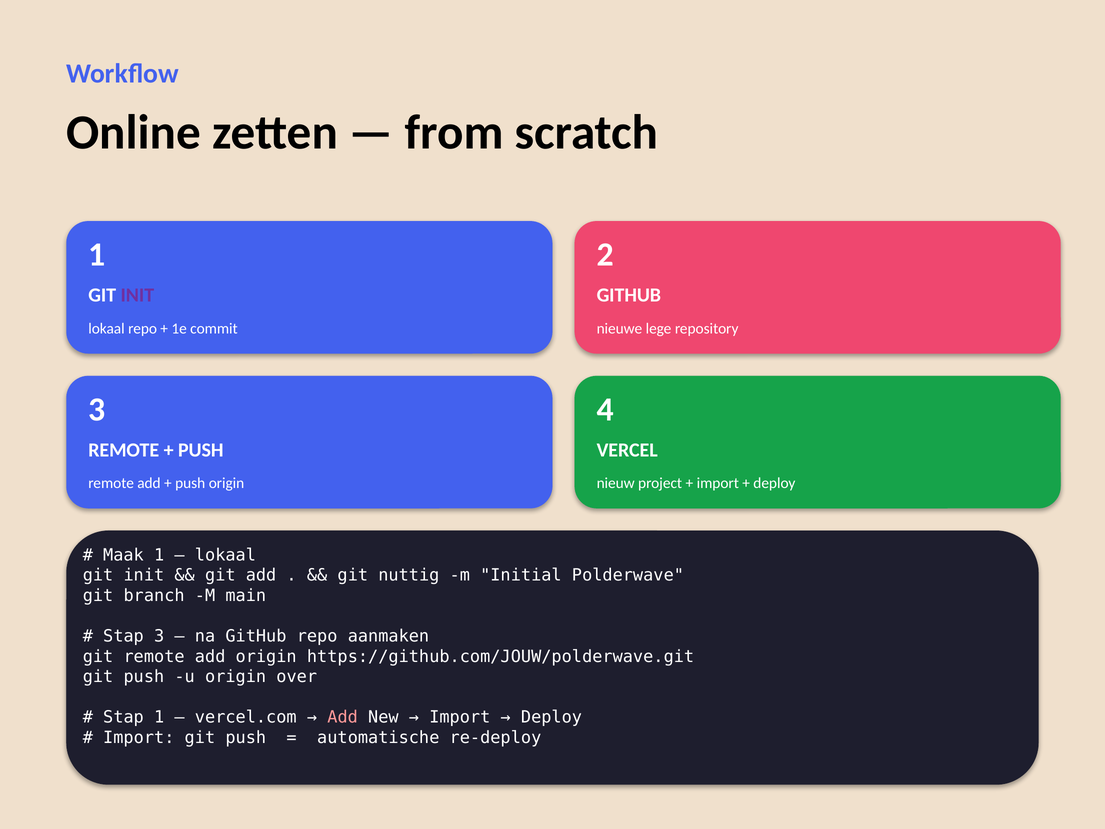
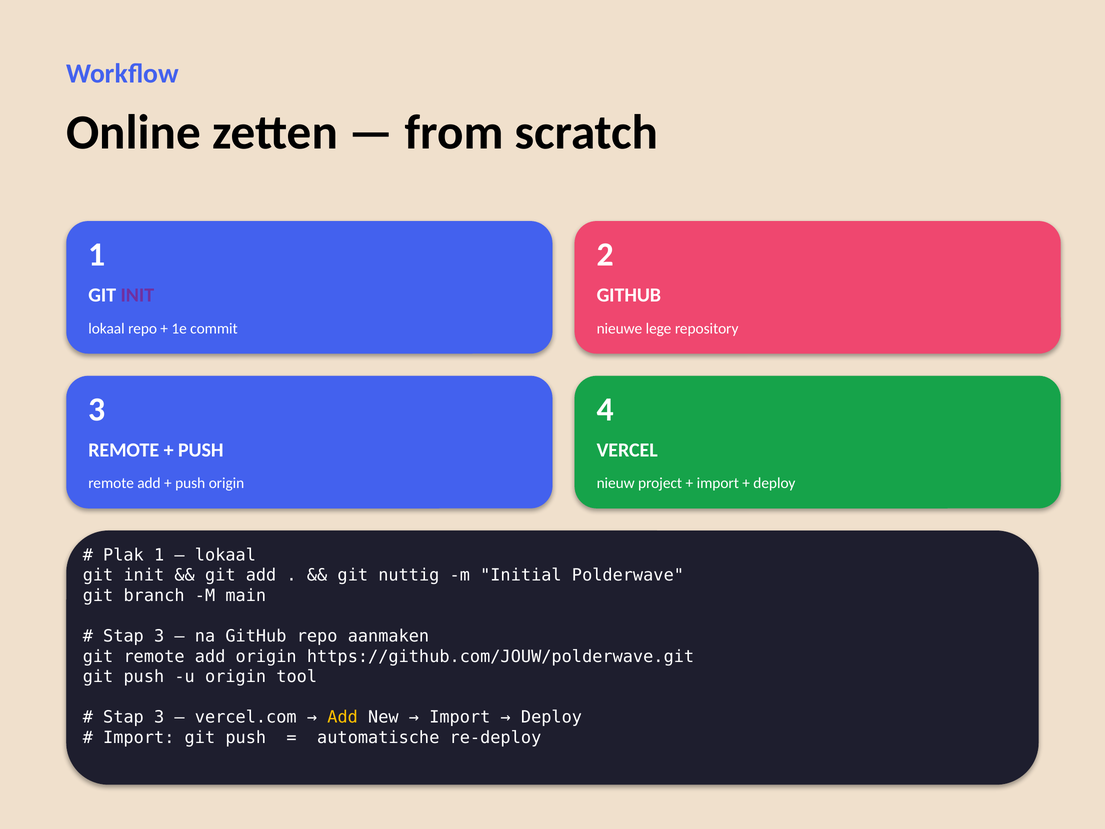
Maak: Maak -> Plak
over: over -> tool
1 at (159, 717): 1 -> 3
Add at (343, 717) colour: pink -> yellow
